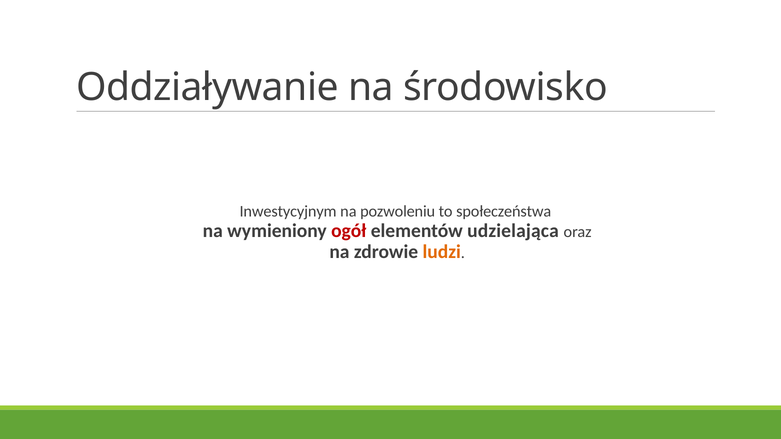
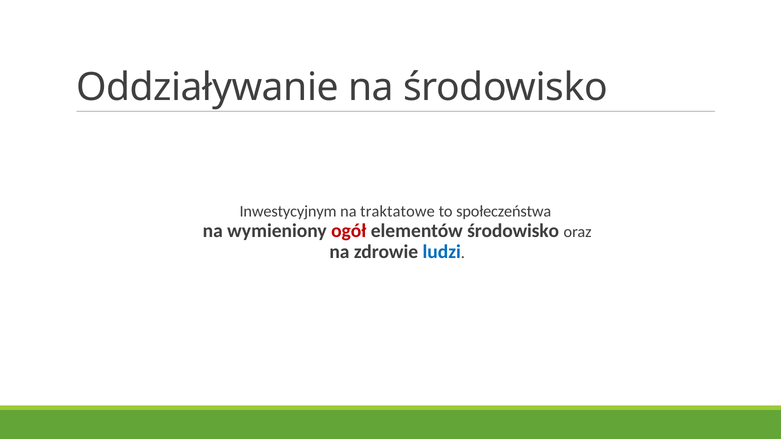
pozwoleniu: pozwoleniu -> traktatowe
elementów udzielająca: udzielająca -> środowisko
ludzi colour: orange -> blue
